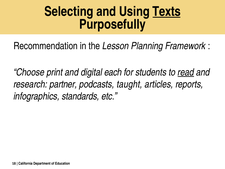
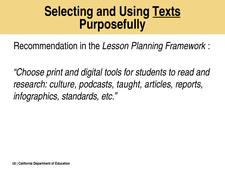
each: each -> tools
read underline: present -> none
partner: partner -> culture
